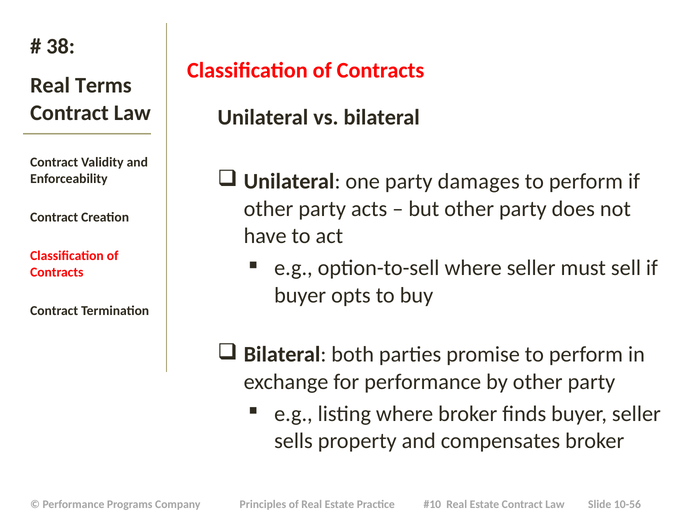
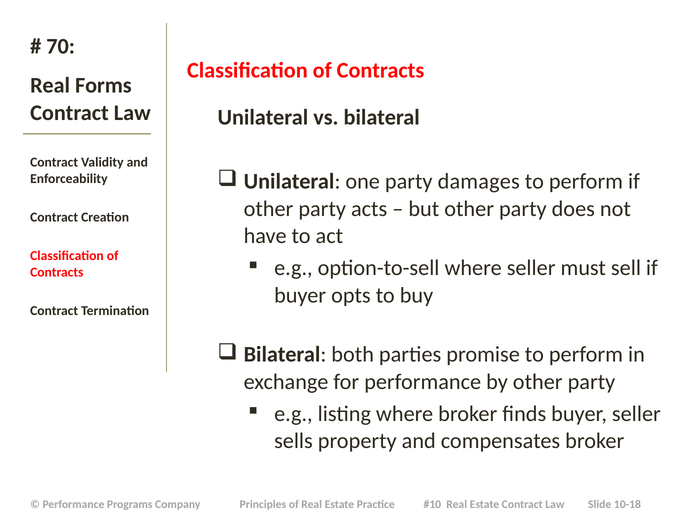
38: 38 -> 70
Terms: Terms -> Forms
10-56: 10-56 -> 10-18
